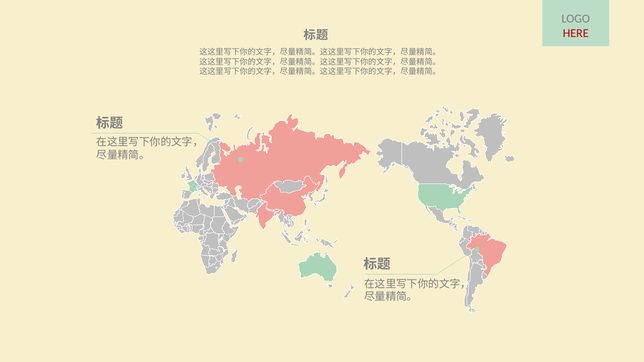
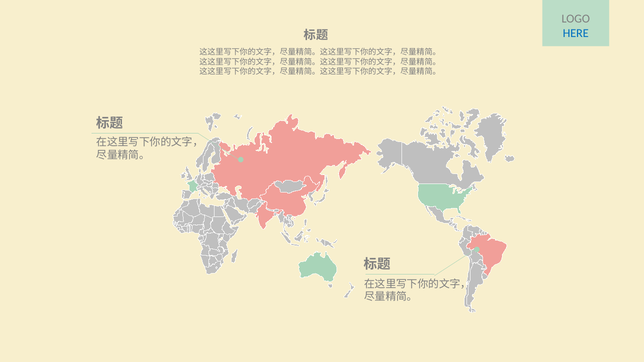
HERE colour: red -> blue
